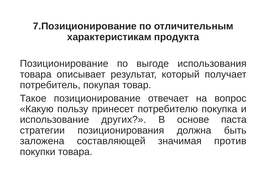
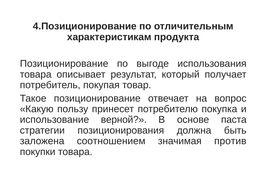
7.Позиционирование: 7.Позиционирование -> 4.Позиционирование
других: других -> верной
составляющей: составляющей -> соотношением
